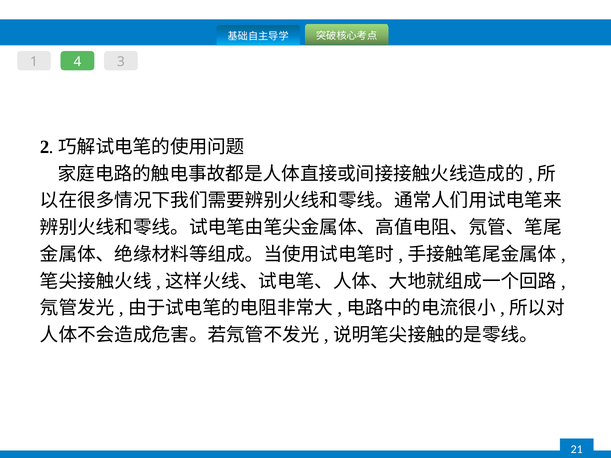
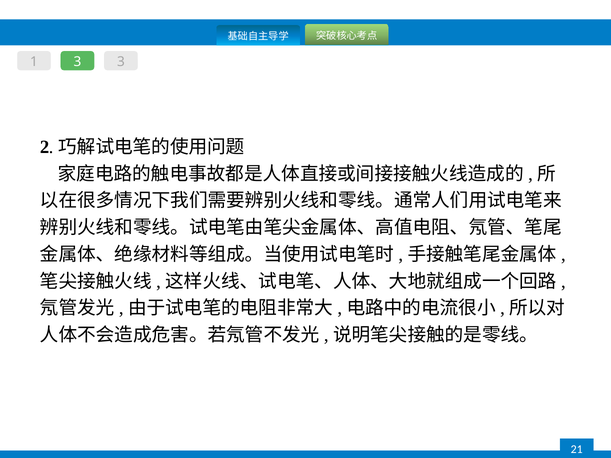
1 4: 4 -> 3
